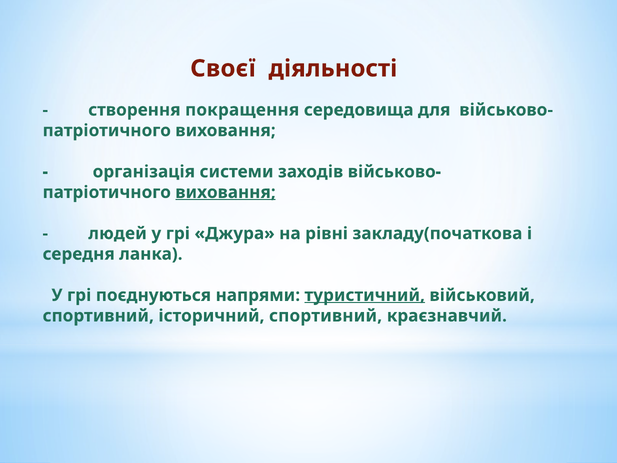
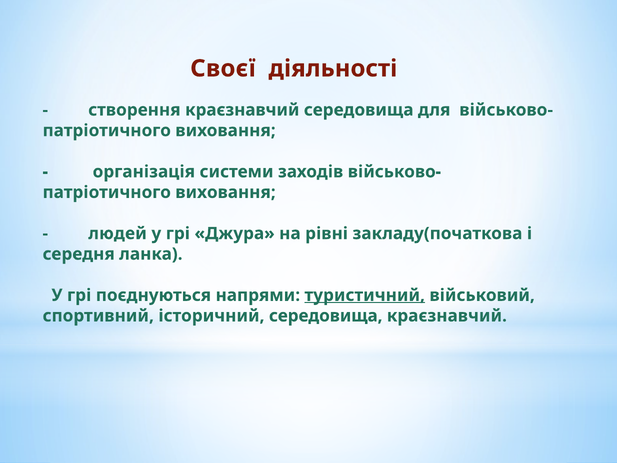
створення покращення: покращення -> краєзнавчий
виховання at (226, 192) underline: present -> none
історичний спортивний: спортивний -> середовища
